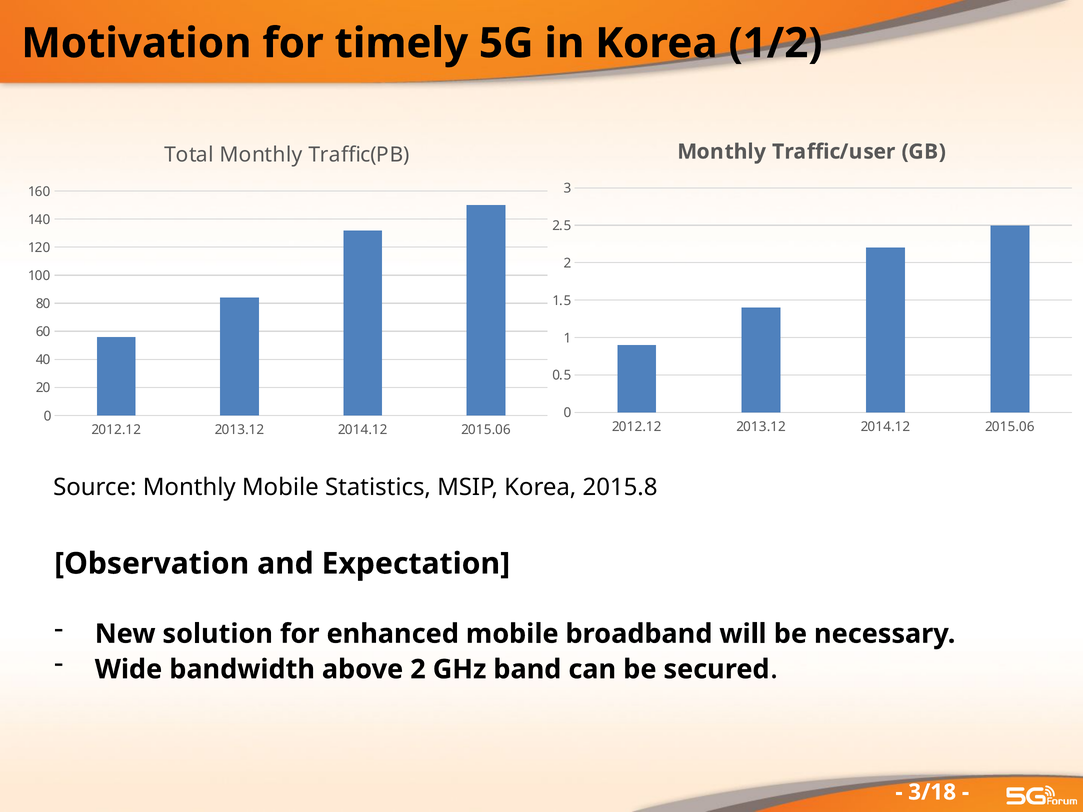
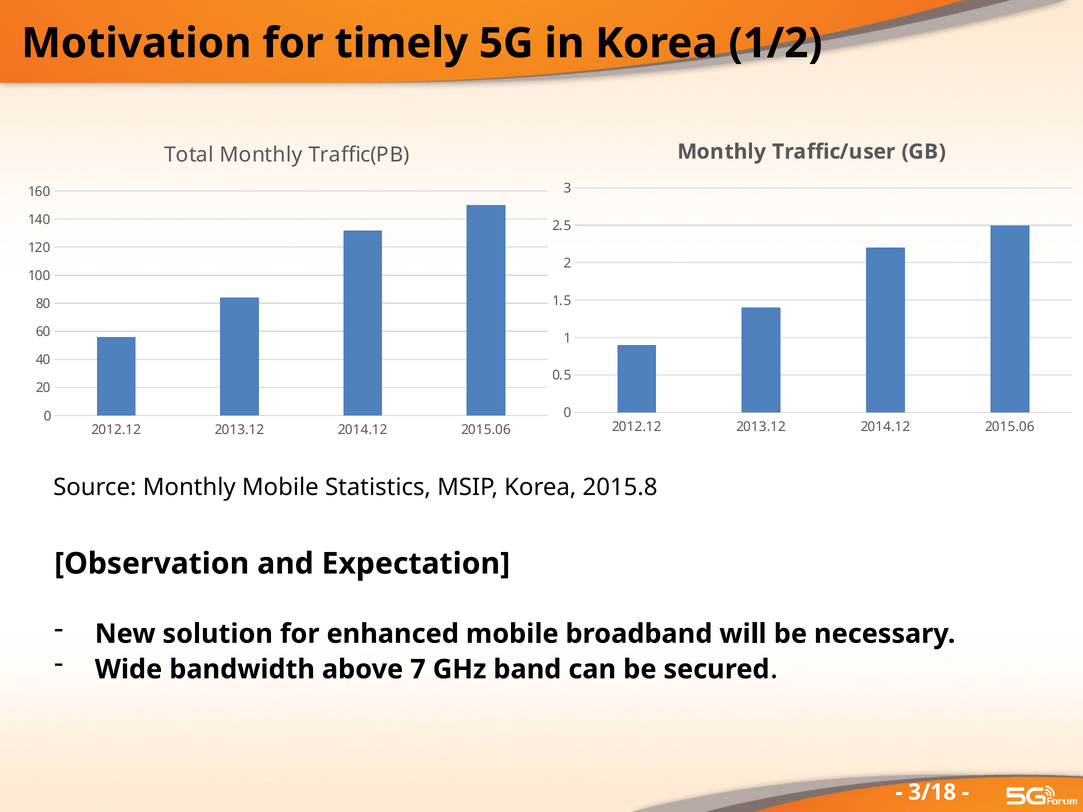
above 2: 2 -> 7
